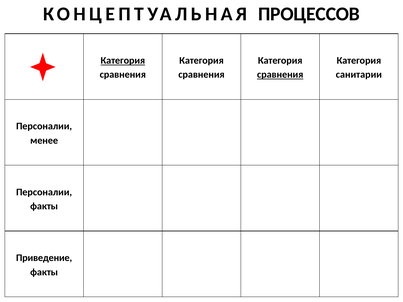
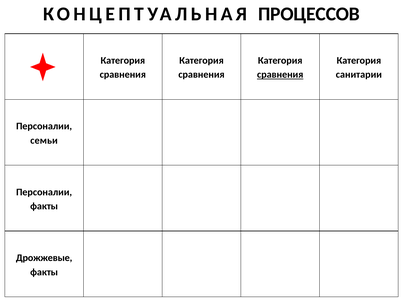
Категория at (123, 61) underline: present -> none
менее: менее -> семьи
Приведение: Приведение -> Дрожжевые
